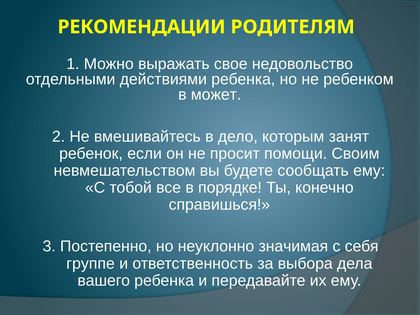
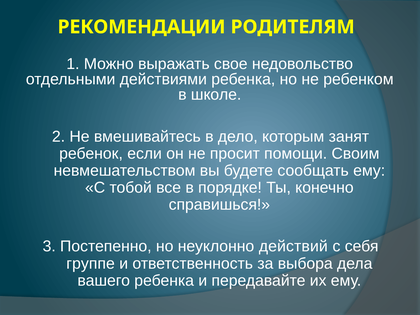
может: может -> школе
значимая: значимая -> действий
